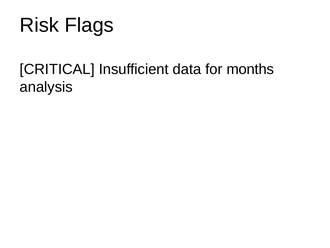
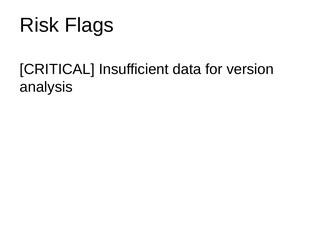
months: months -> version
